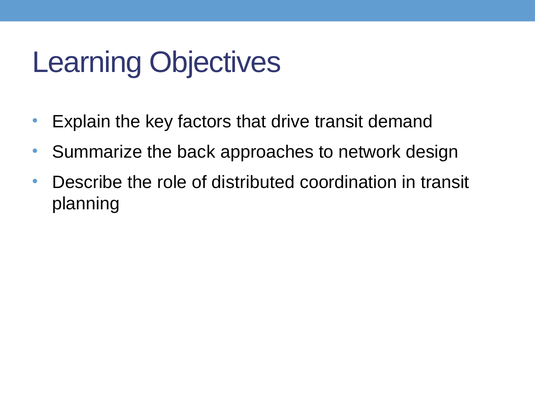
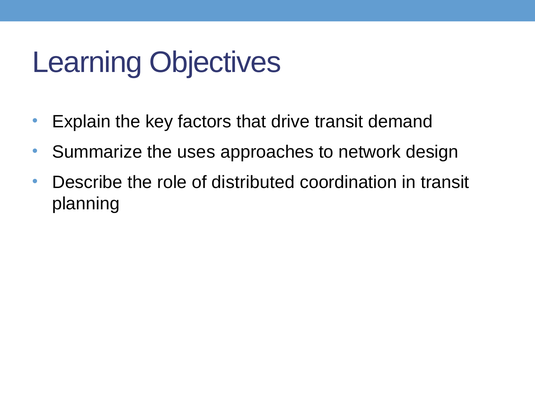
back: back -> uses
